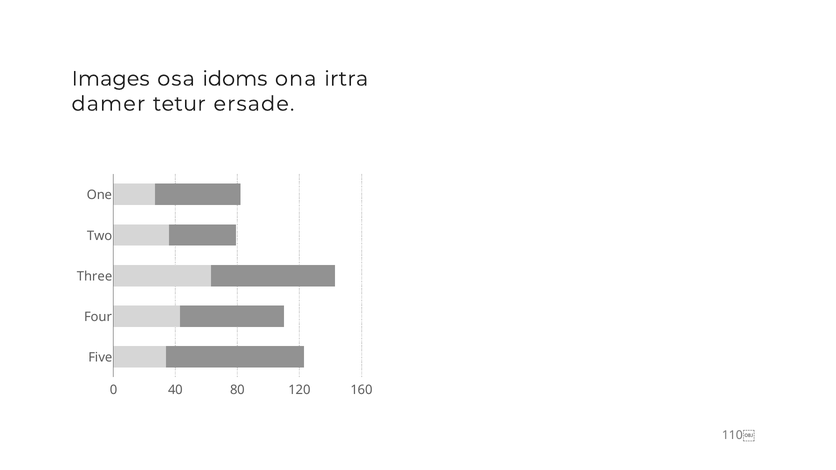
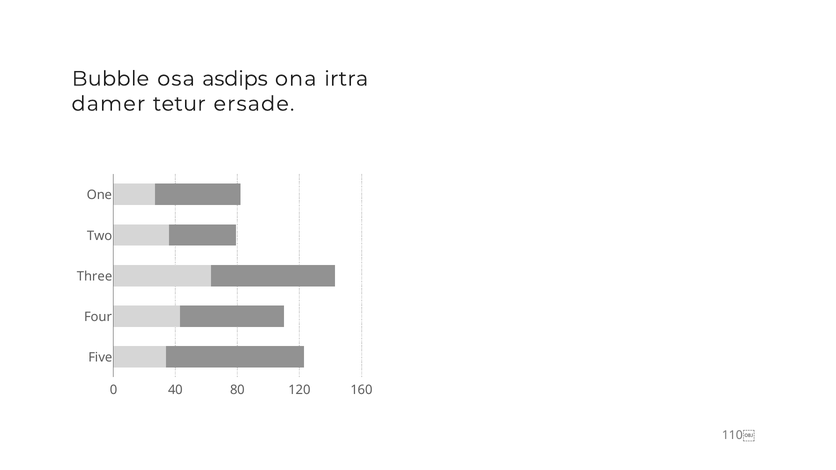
Images: Images -> Bubble
idoms: idoms -> asdips
